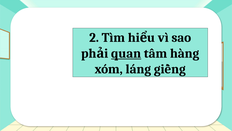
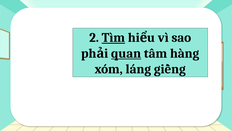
Tìm underline: none -> present
